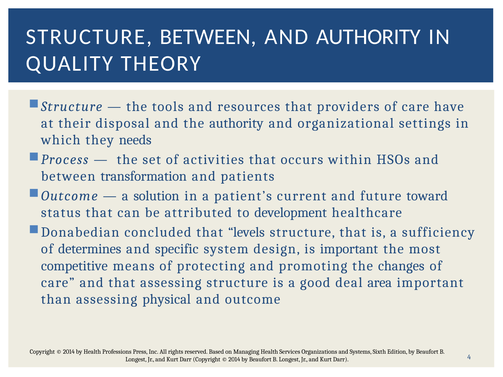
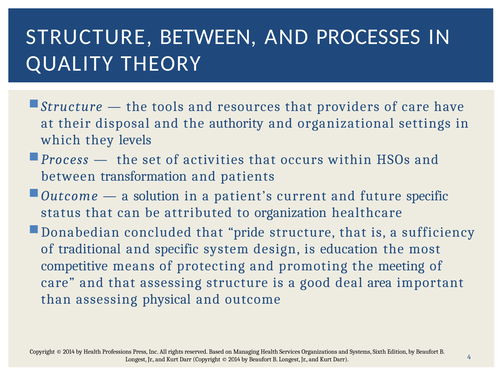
AND AUTHORITY: AUTHORITY -> PROCESSES
needs: needs -> levels
future toward: toward -> specific
development: development -> organization
levels: levels -> pride
determines: determines -> traditional
is important: important -> education
changes: changes -> meeting
